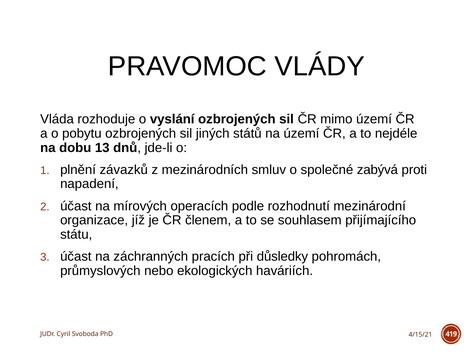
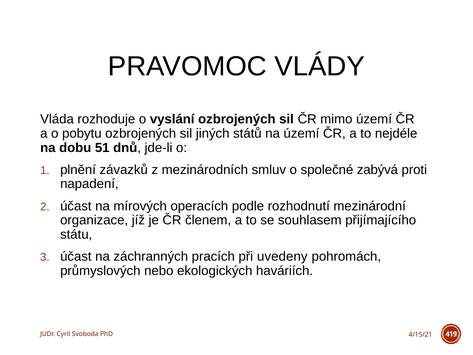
13: 13 -> 51
důsledky: důsledky -> uvedeny
